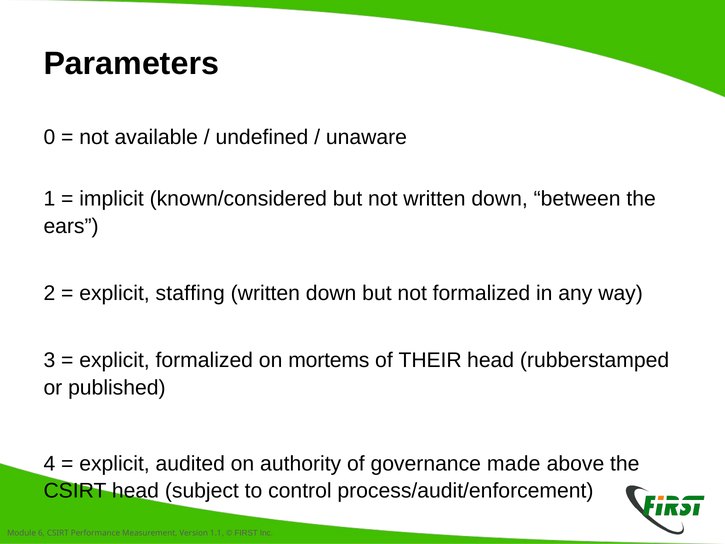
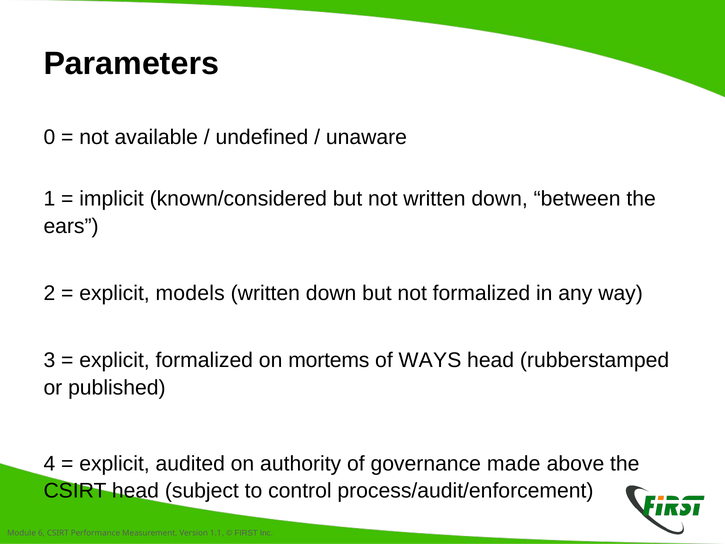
staffing: staffing -> models
THEIR: THEIR -> WAYS
